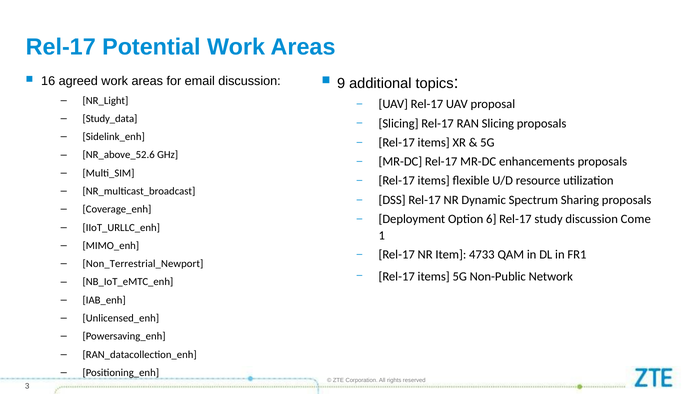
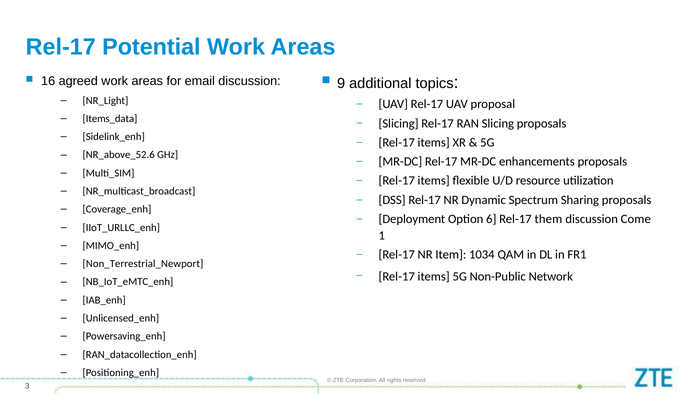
Study_data: Study_data -> Items_data
study: study -> them
4733: 4733 -> 1034
